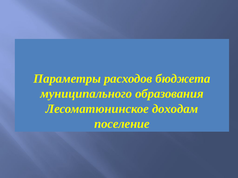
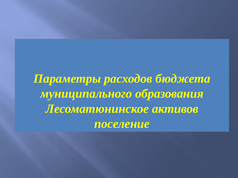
доходам: доходам -> активов
